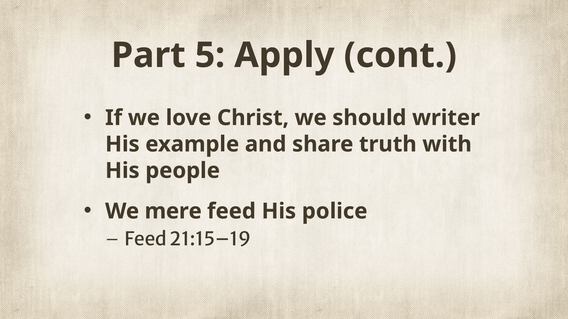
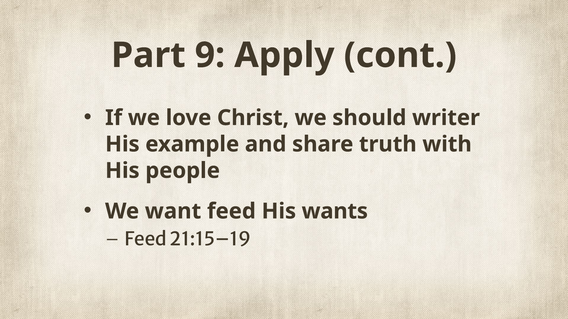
5: 5 -> 9
mere: mere -> want
police: police -> wants
